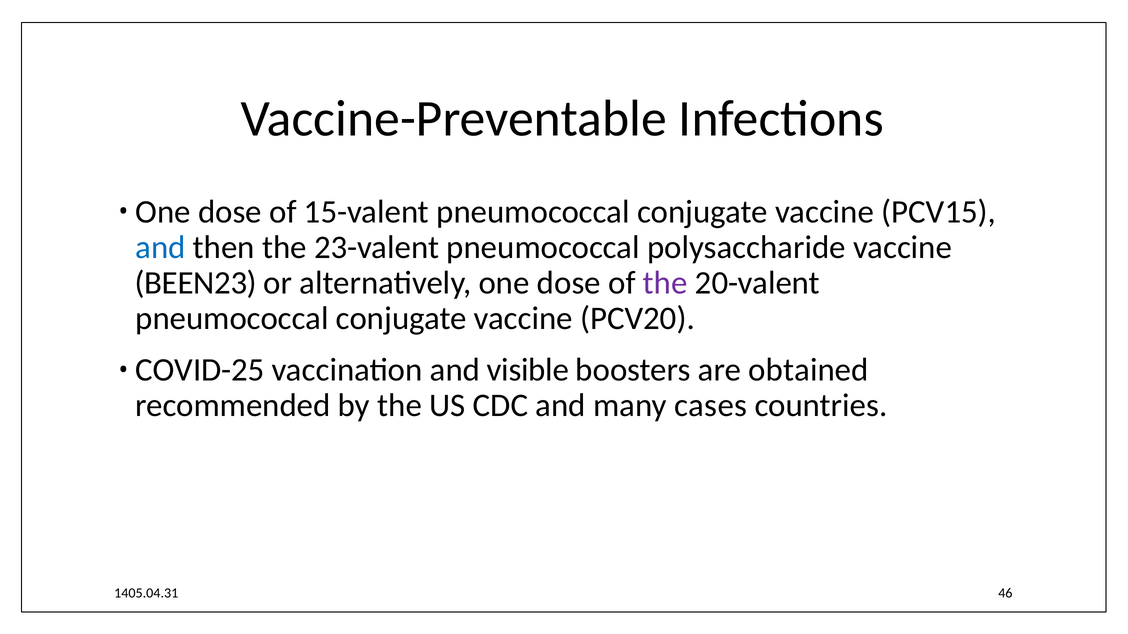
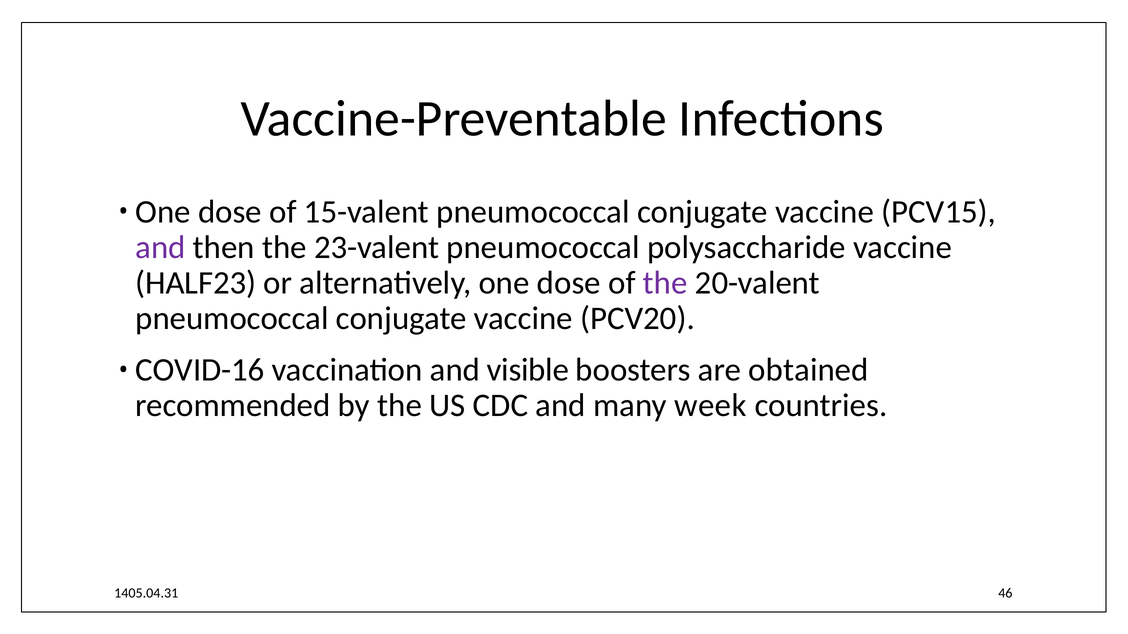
and at (160, 248) colour: blue -> purple
BEEN23: BEEN23 -> HALF23
COVID-25: COVID-25 -> COVID-16
cases: cases -> week
